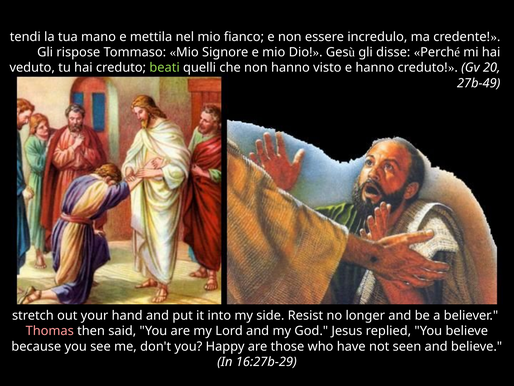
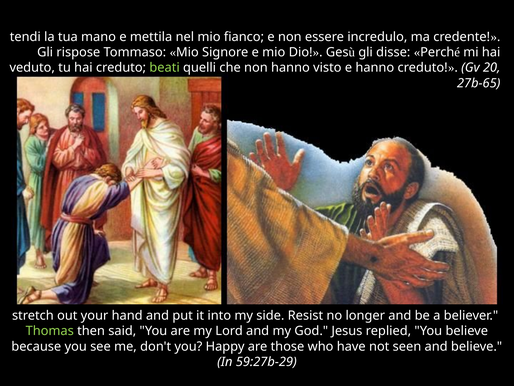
27b-49: 27b-49 -> 27b-65
Thomas colour: pink -> light green
16:27b-29: 16:27b-29 -> 59:27b-29
